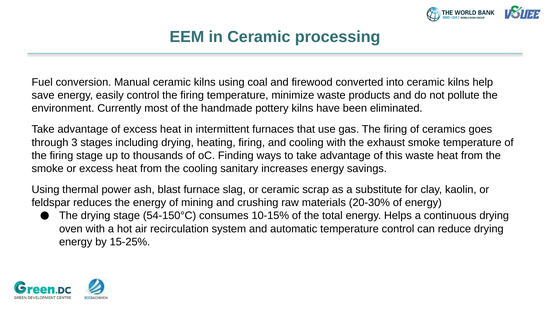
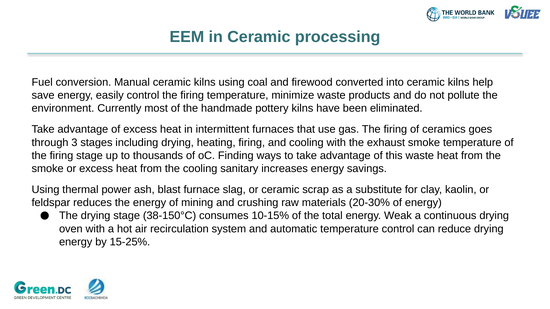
54-150°C: 54-150°C -> 38-150°C
Helps: Helps -> Weak
